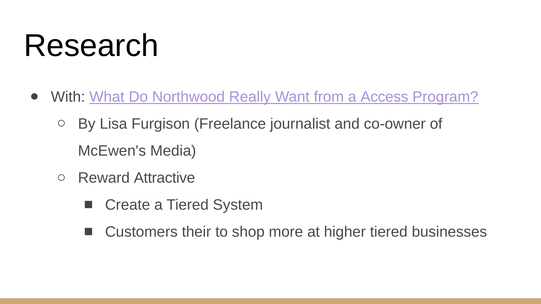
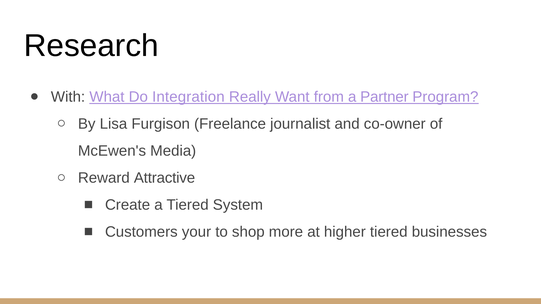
Northwood: Northwood -> Integration
Access: Access -> Partner
their: their -> your
